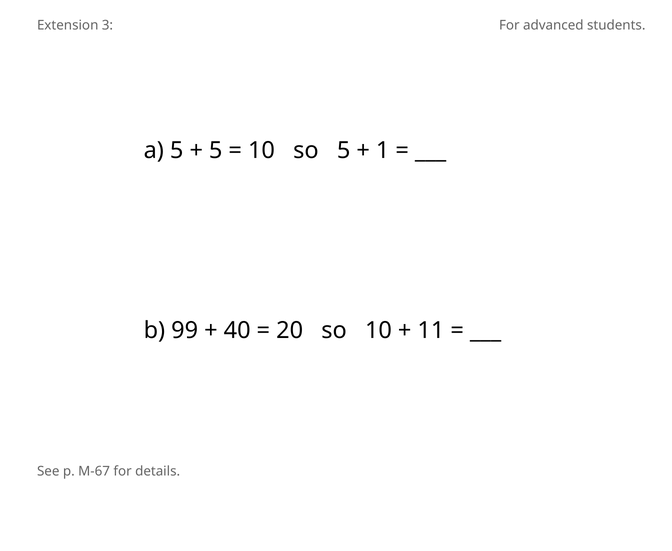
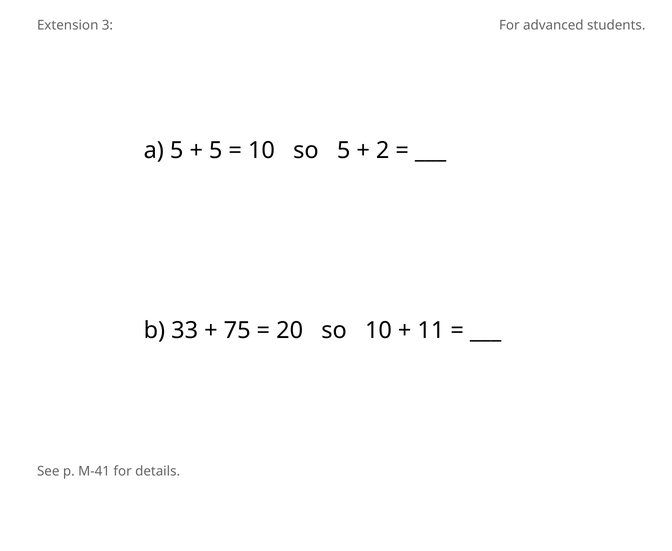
1: 1 -> 2
99: 99 -> 33
40: 40 -> 75
M-67: M-67 -> M-41
